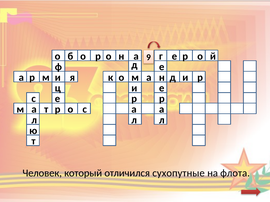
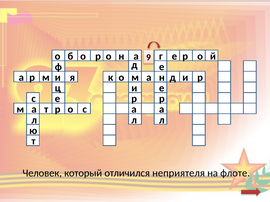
сухопутные: сухопутные -> неприятеля
флота: флота -> флоте
